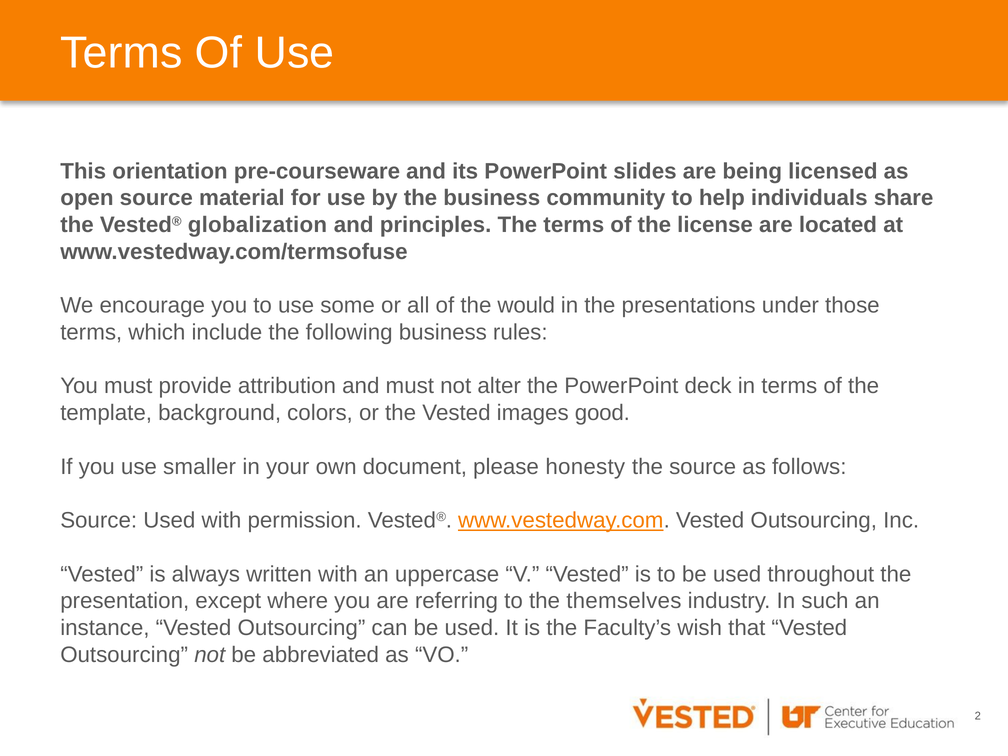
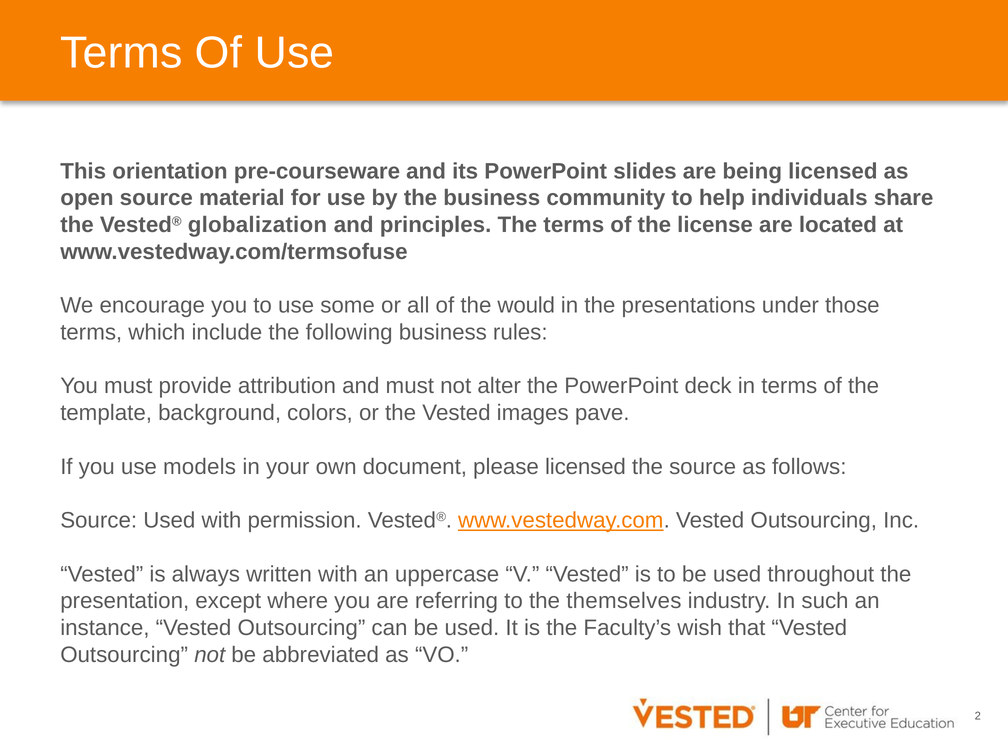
good: good -> pave
smaller: smaller -> models
please honesty: honesty -> licensed
